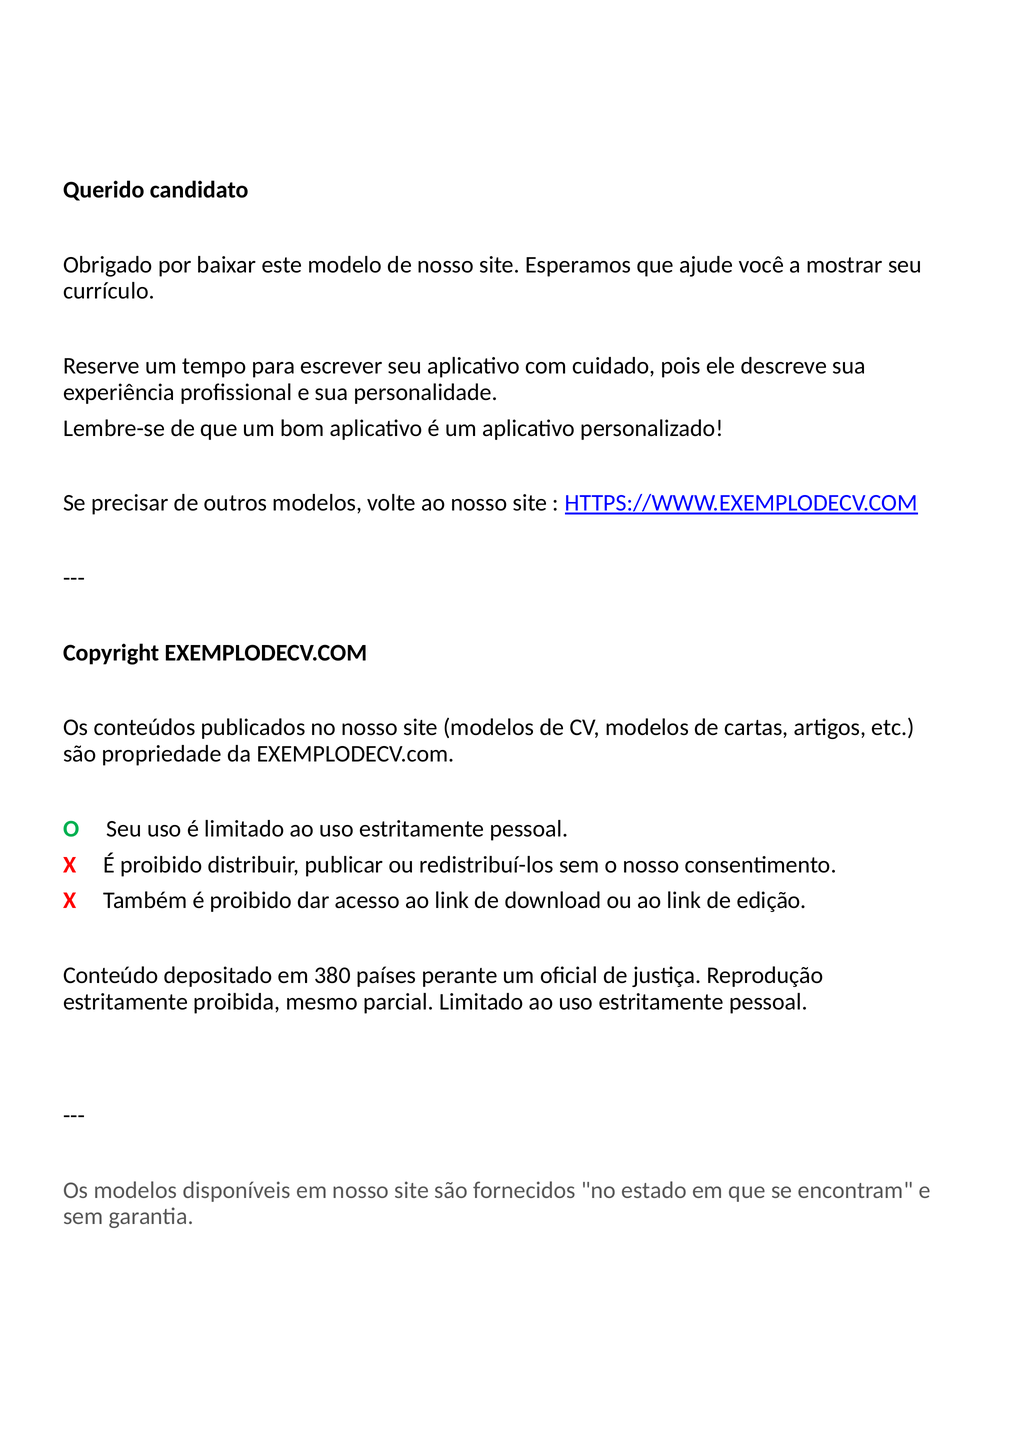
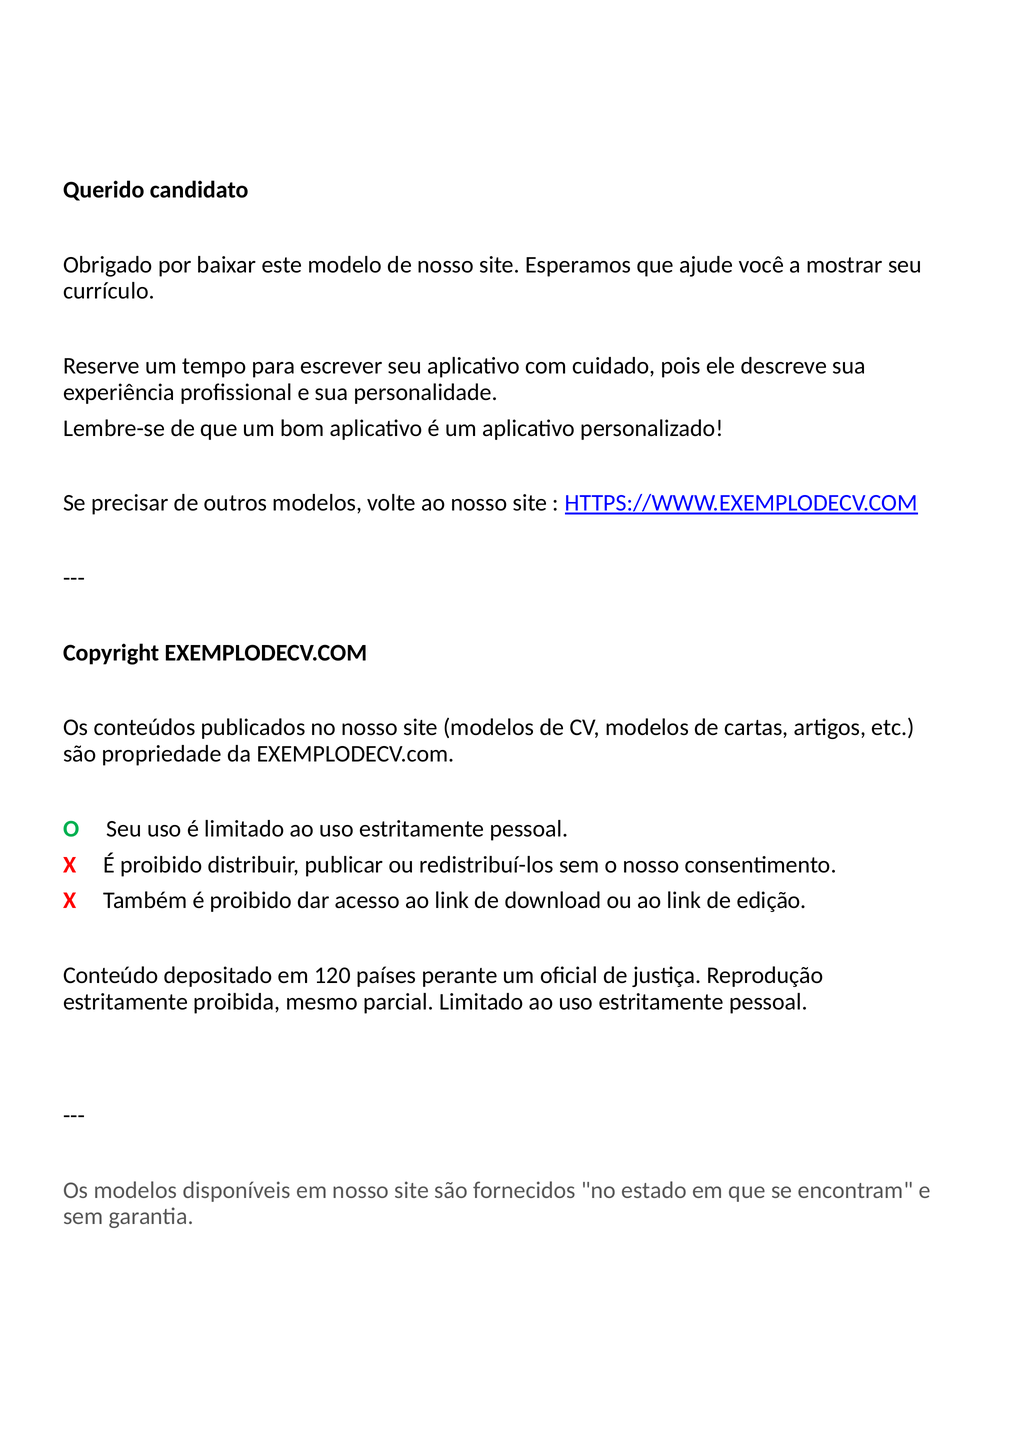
380: 380 -> 120
